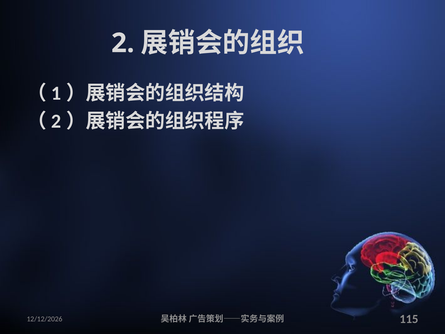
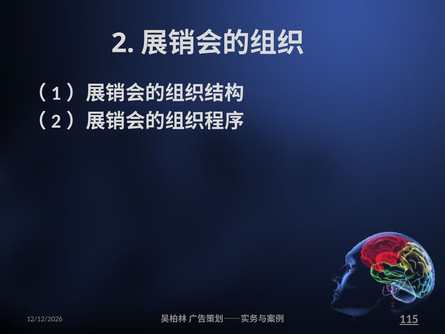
115 underline: none -> present
